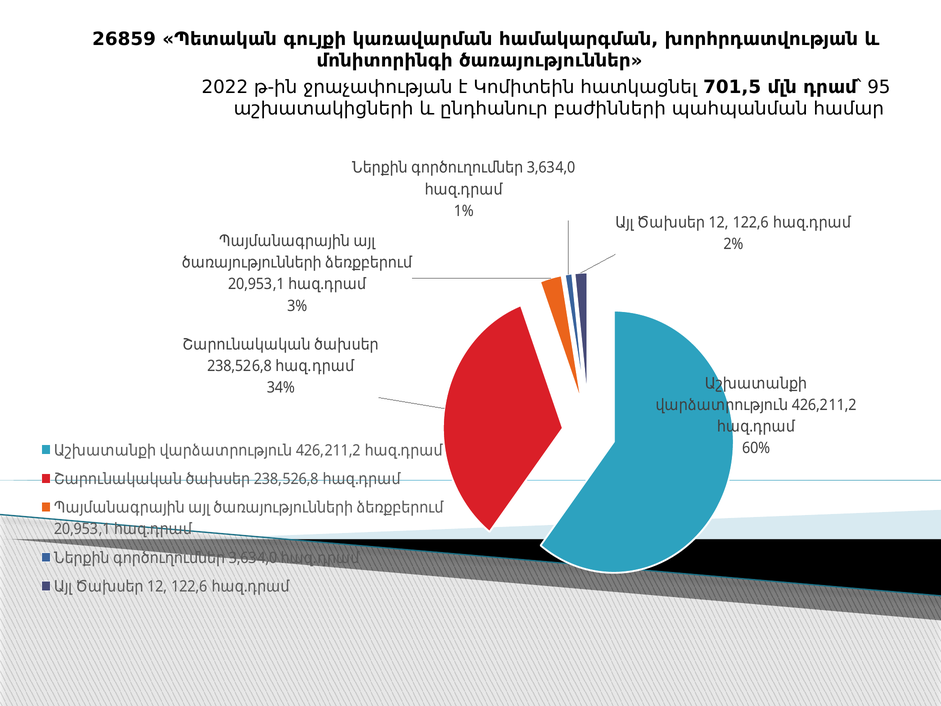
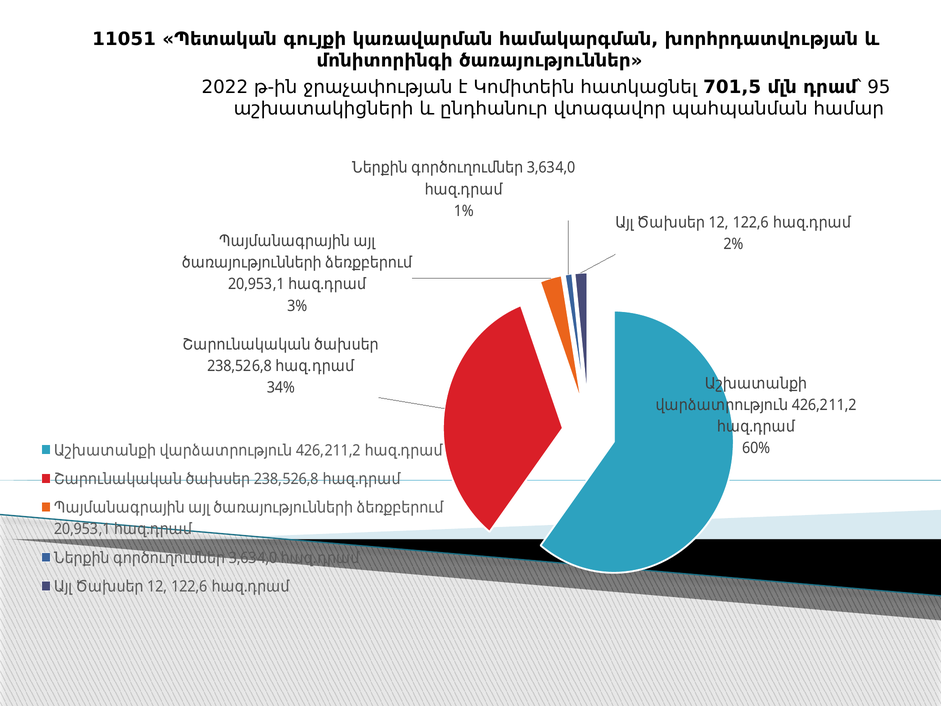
26859: 26859 -> 11051
բաժինների: բաժինների -> վտագավոր
